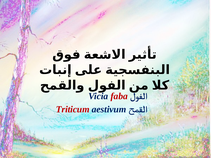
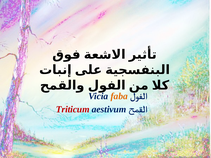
faba colour: red -> orange
